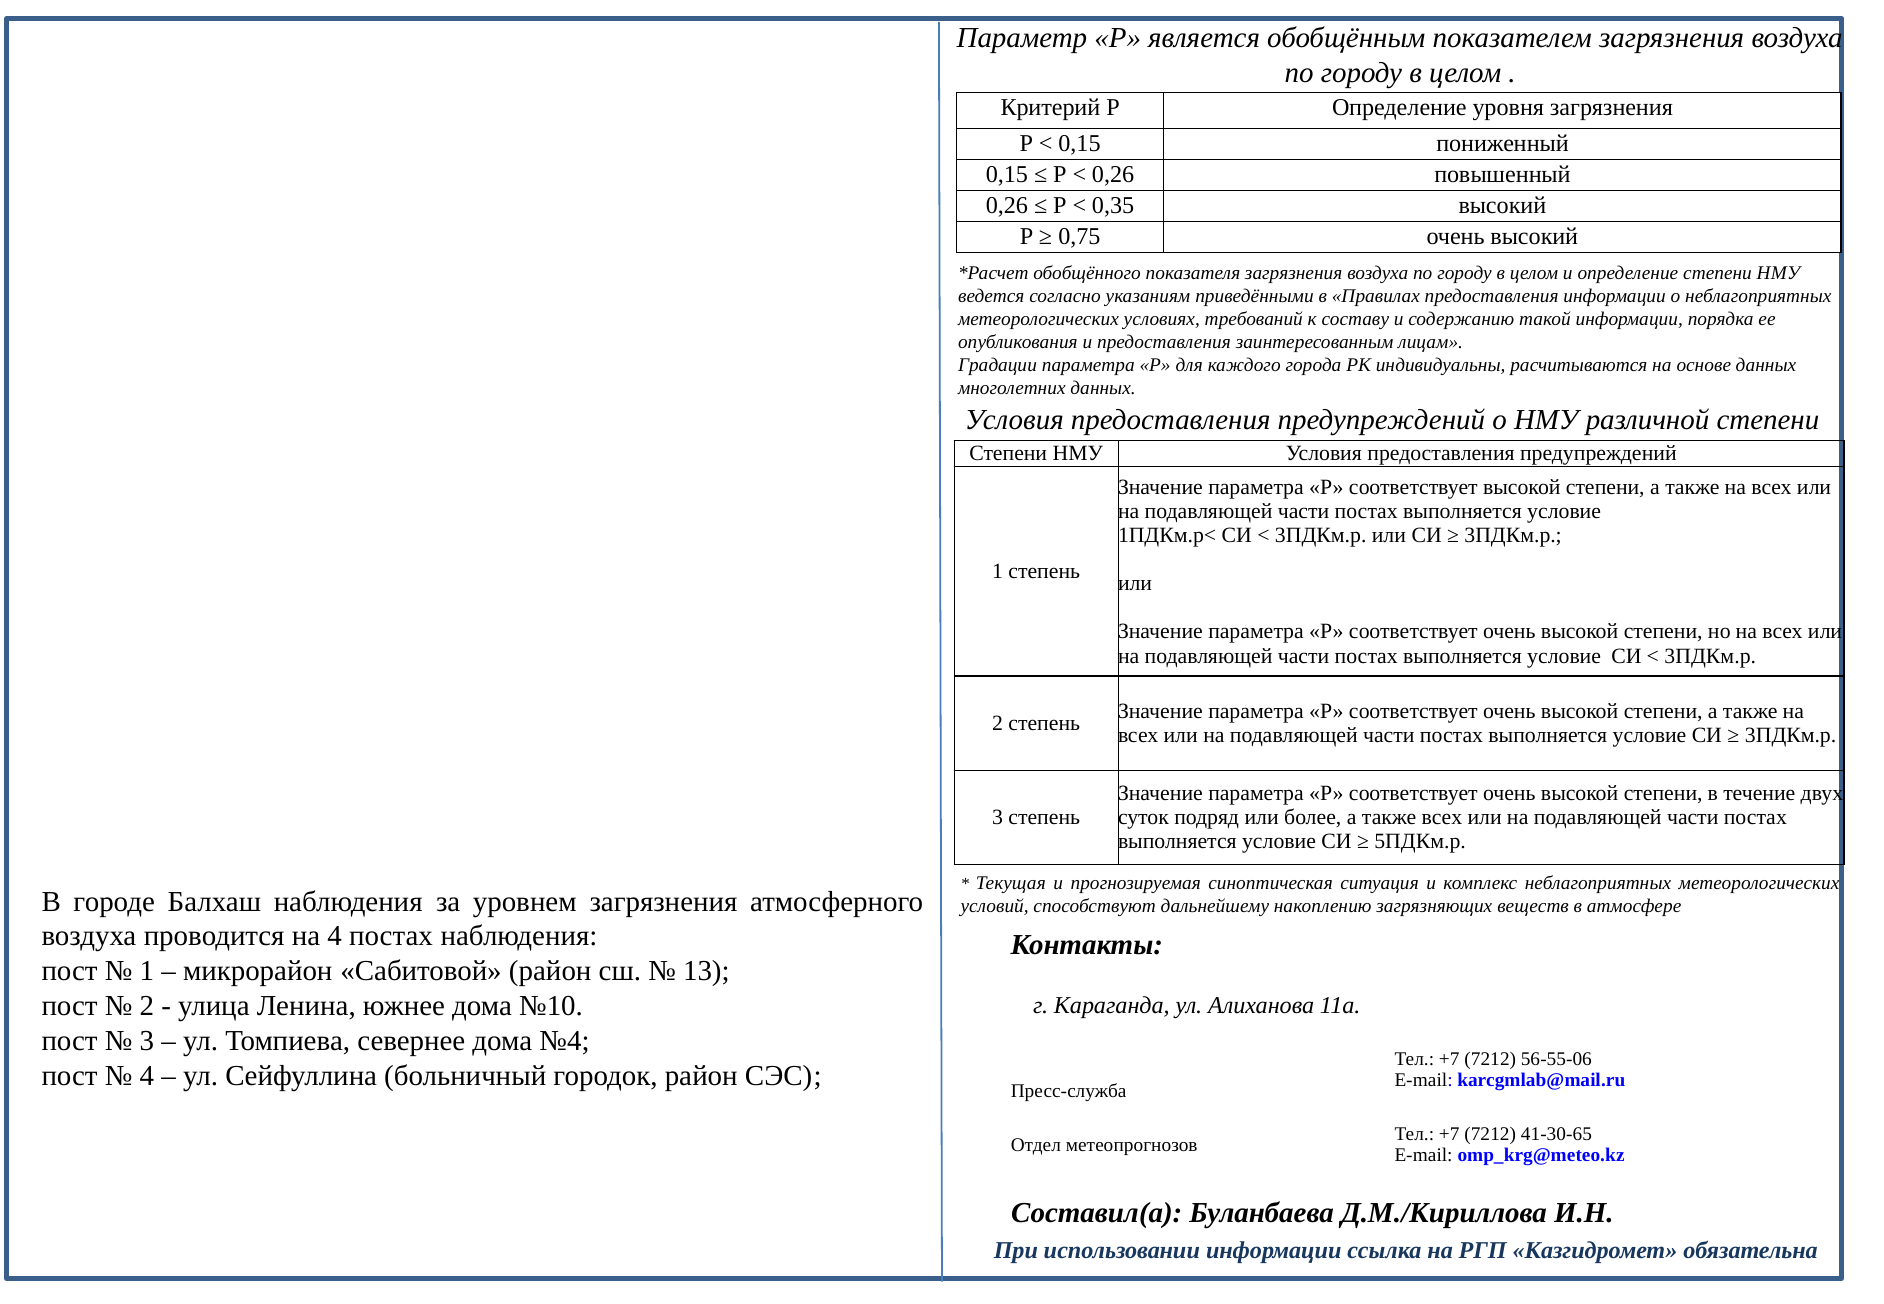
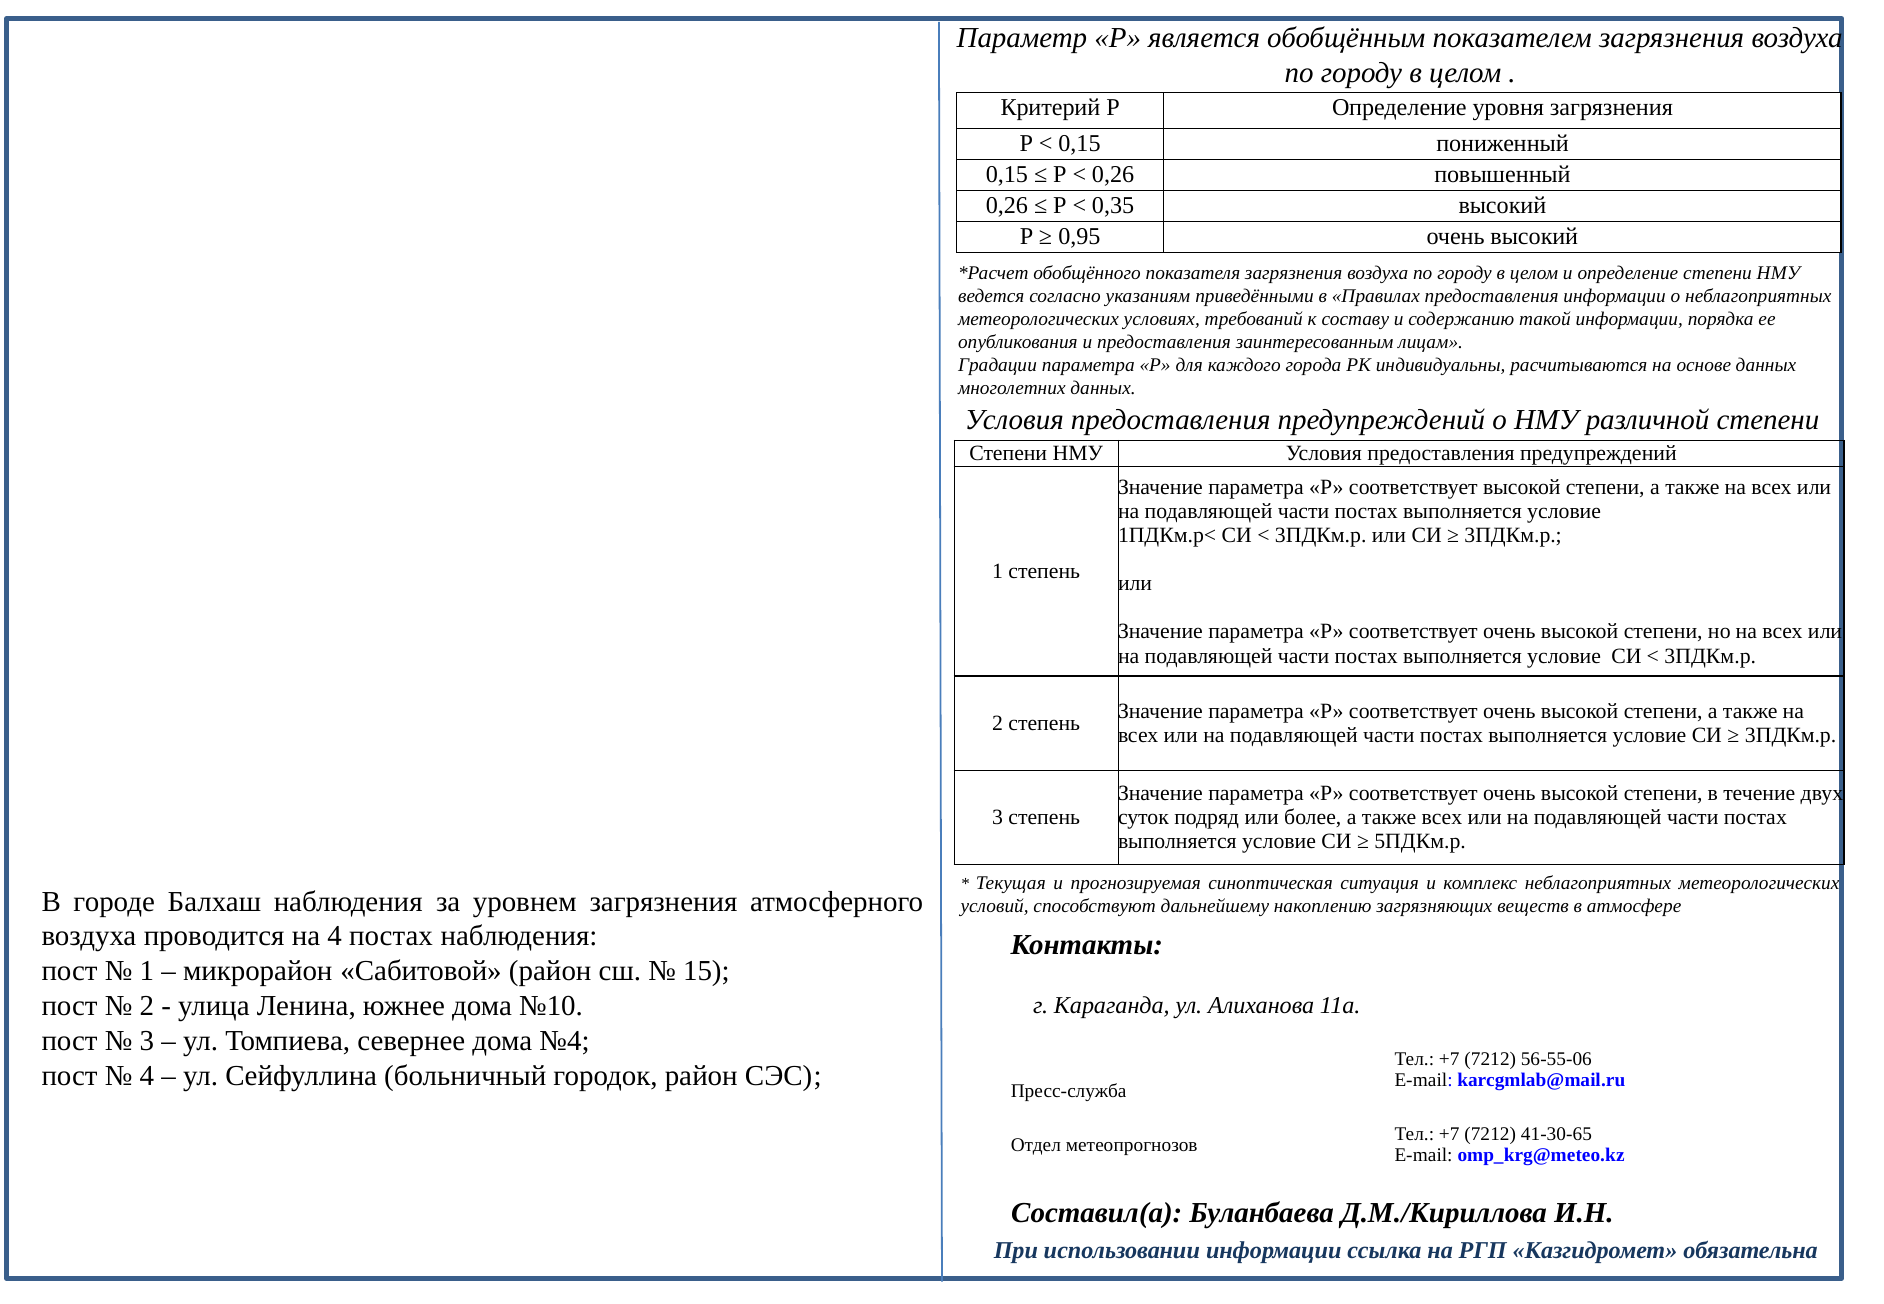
0,75: 0,75 -> 0,95
13: 13 -> 15
